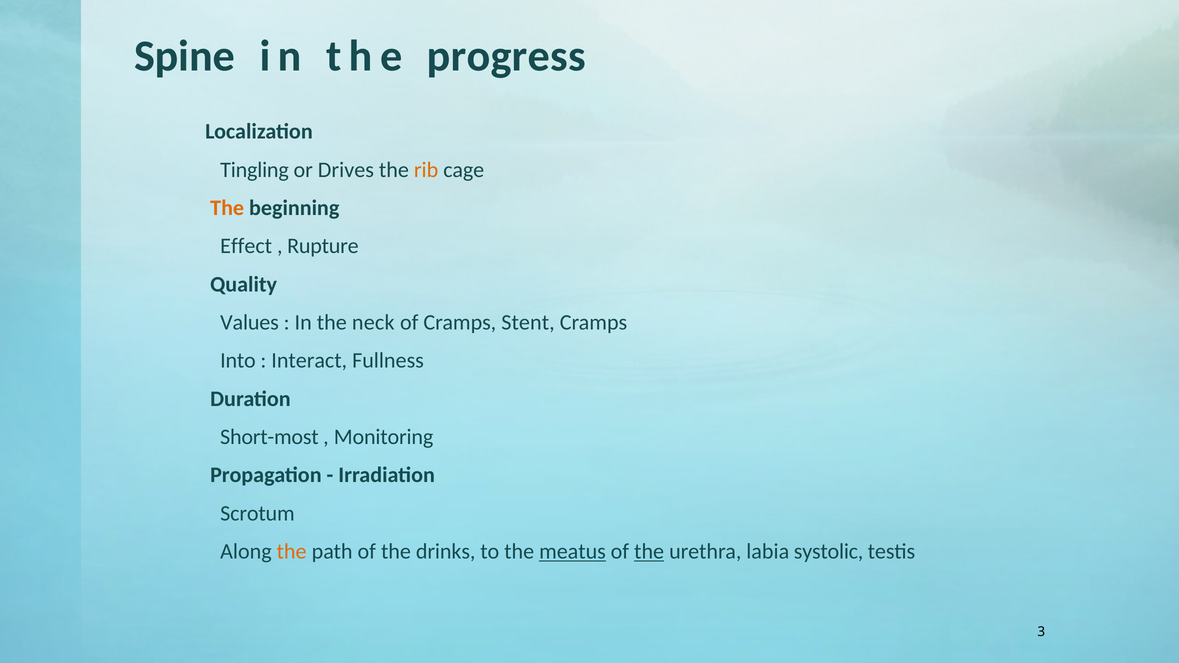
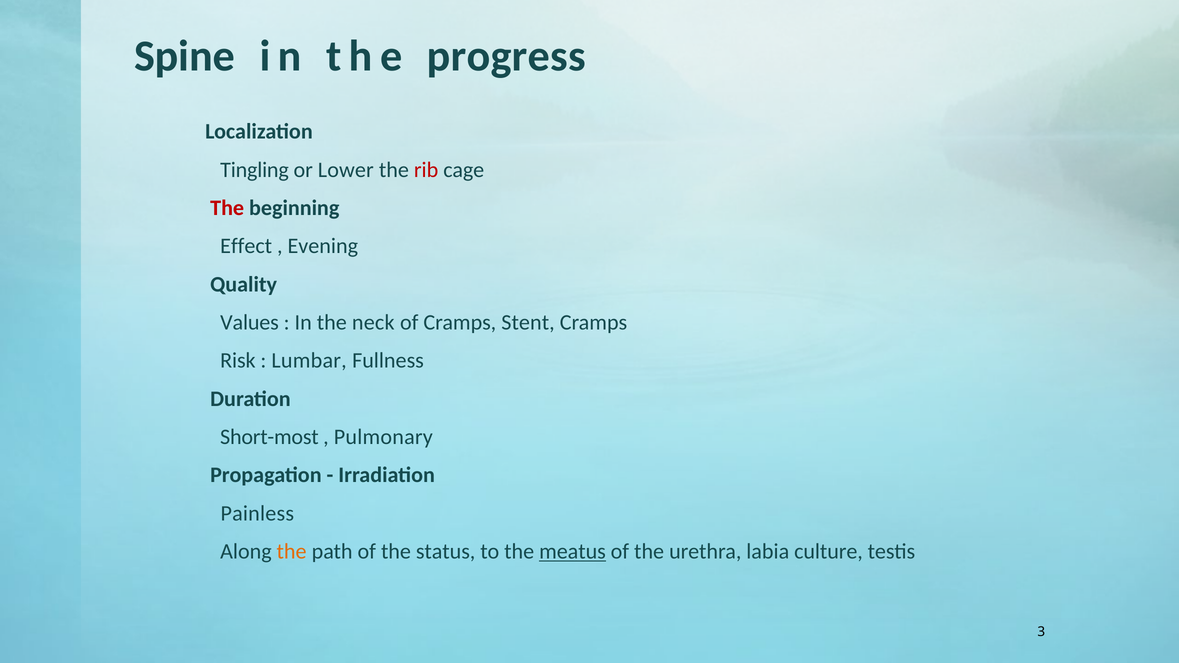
Drives: Drives -> Lower
rib colour: orange -> red
The at (227, 208) colour: orange -> red
Rupture: Rupture -> Evening
Into: Into -> Risk
Interact: Interact -> Lumbar
Monitoring: Monitoring -> Pulmonary
Scrotum: Scrotum -> Painless
drinks: drinks -> status
the at (649, 552) underline: present -> none
systolic: systolic -> culture
